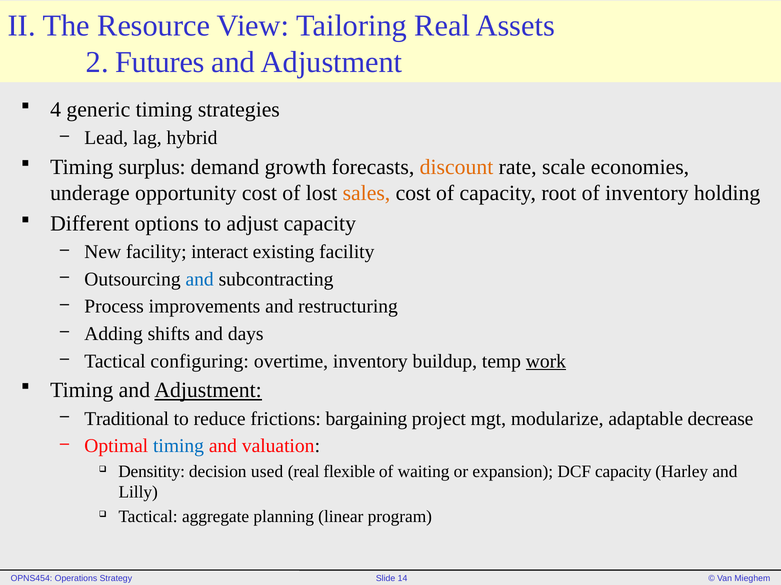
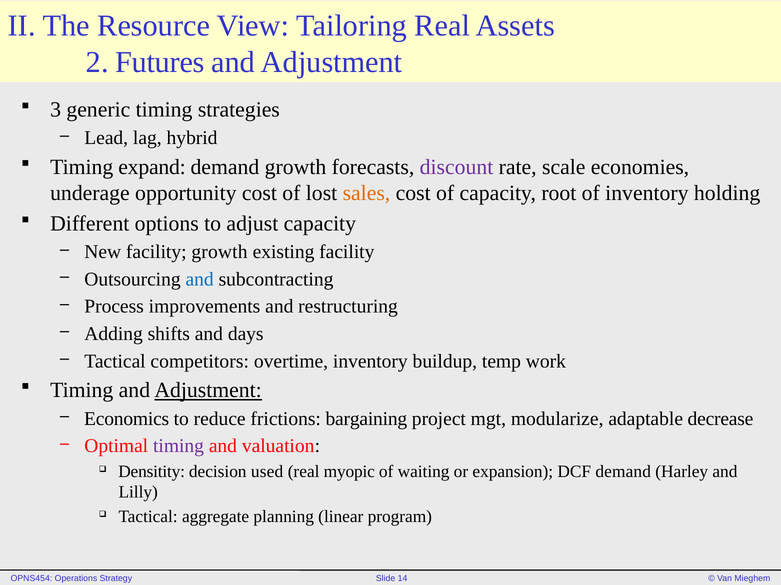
4: 4 -> 3
surplus: surplus -> expand
discount colour: orange -> purple
facility interact: interact -> growth
configuring: configuring -> competitors
work underline: present -> none
Traditional: Traditional -> Economics
timing at (179, 447) colour: blue -> purple
flexible: flexible -> myopic
DCF capacity: capacity -> demand
